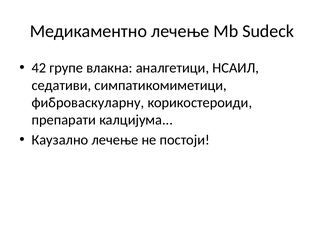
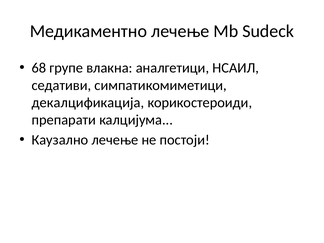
42: 42 -> 68
фиброваскуларну: фиброваскуларну -> декалцификација
